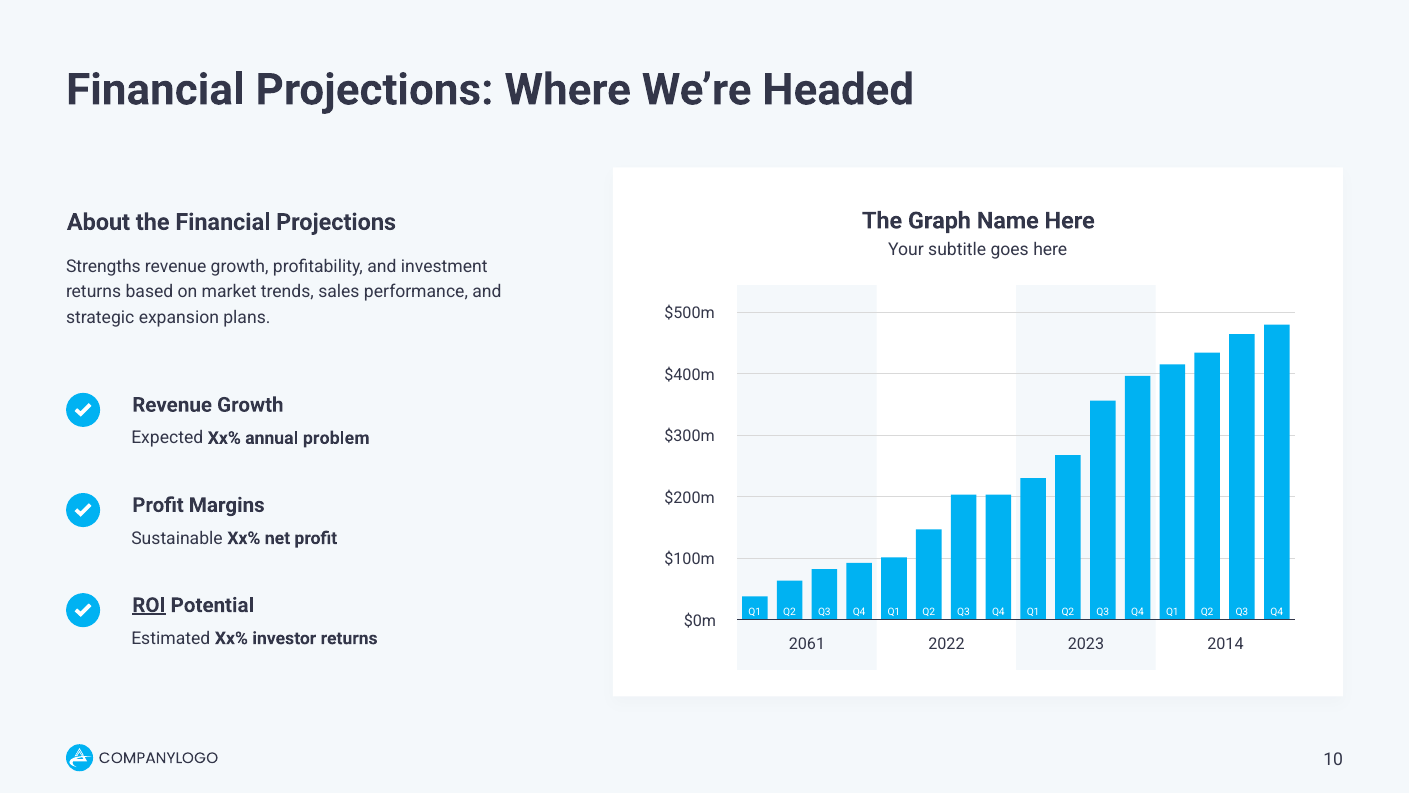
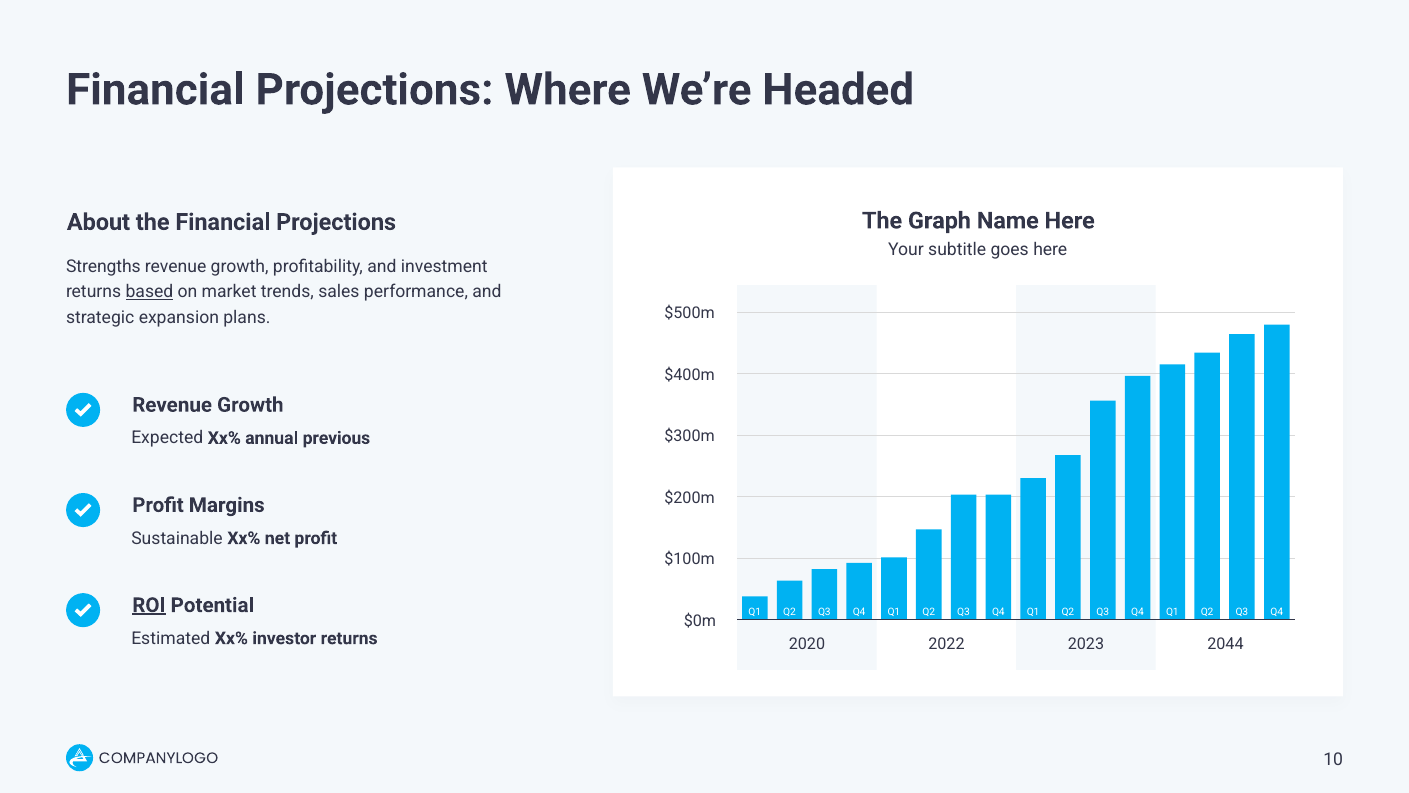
based underline: none -> present
problem: problem -> previous
2061: 2061 -> 2020
2014: 2014 -> 2044
